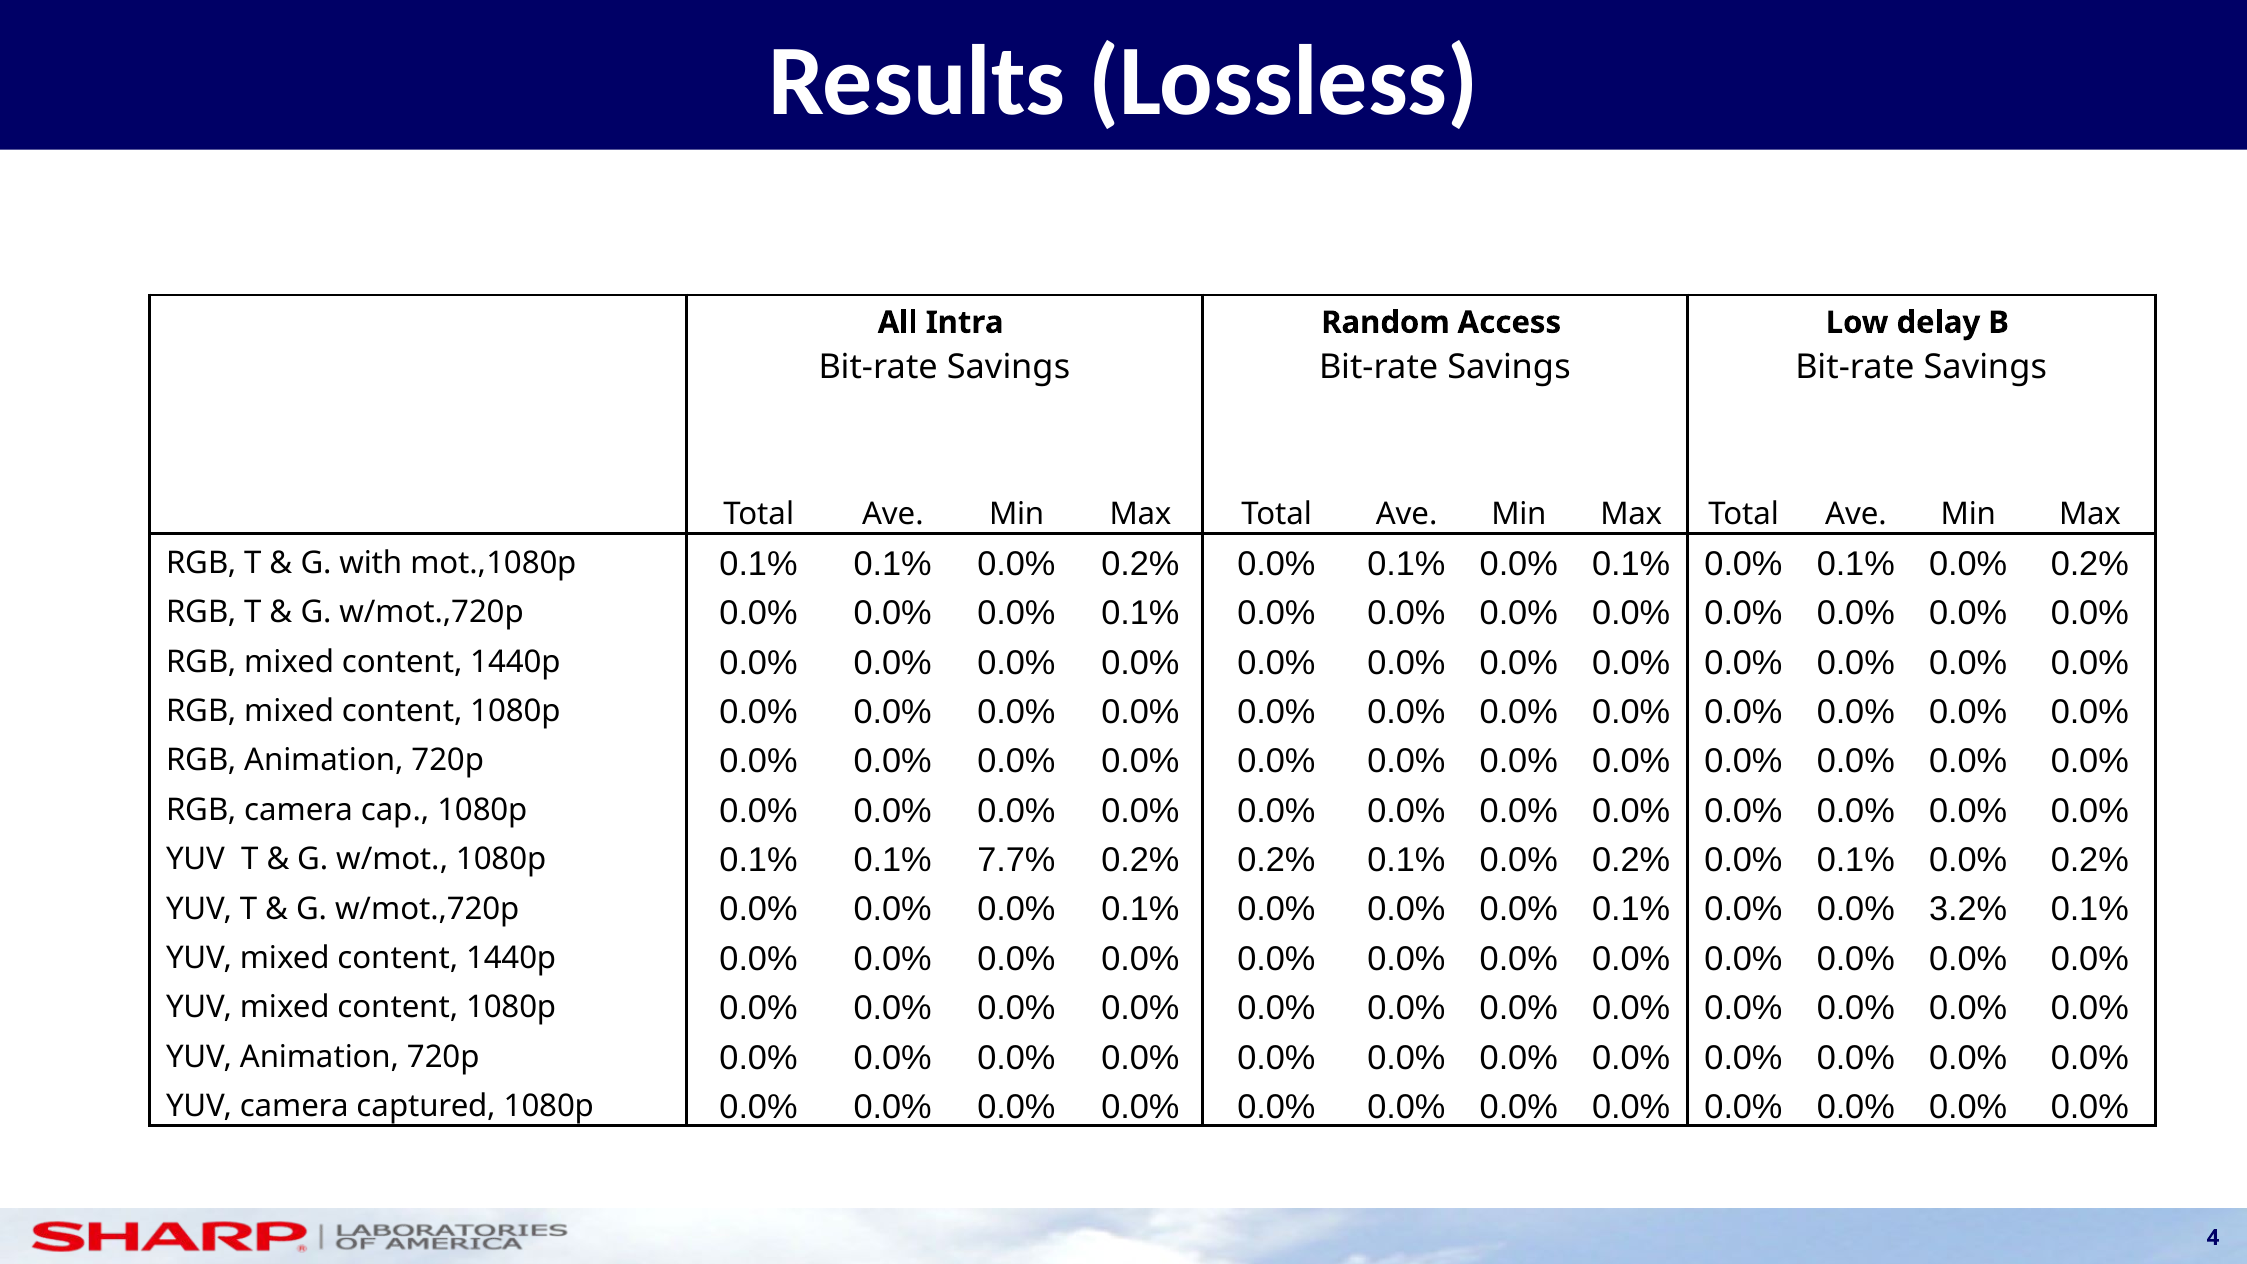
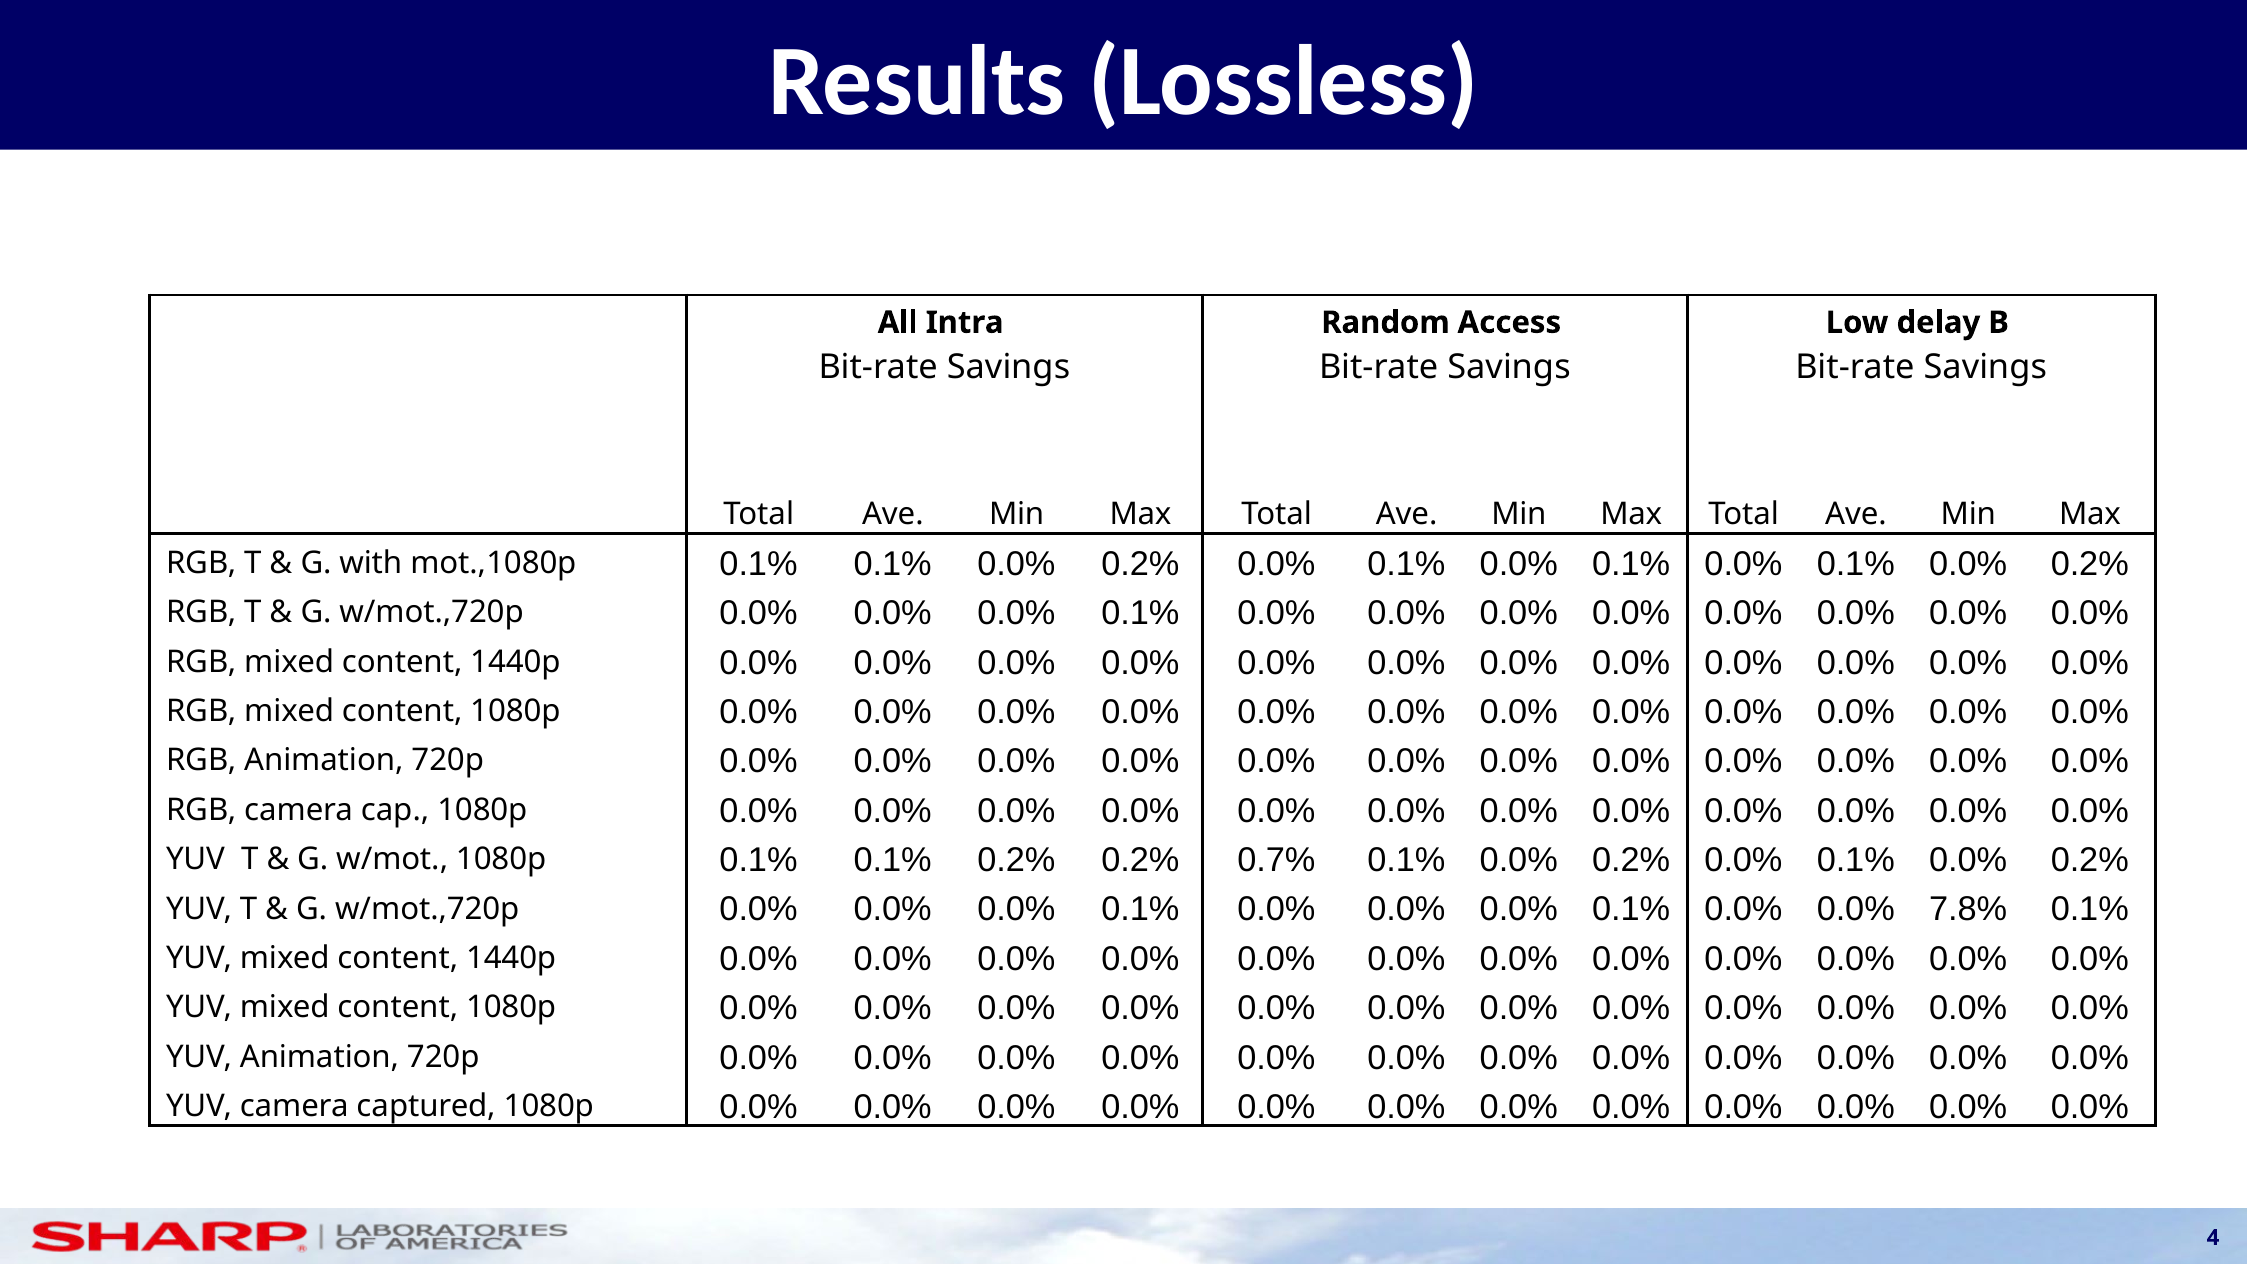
0.1% 7.7%: 7.7% -> 0.2%
0.2% 0.2%: 0.2% -> 0.7%
3.2%: 3.2% -> 7.8%
